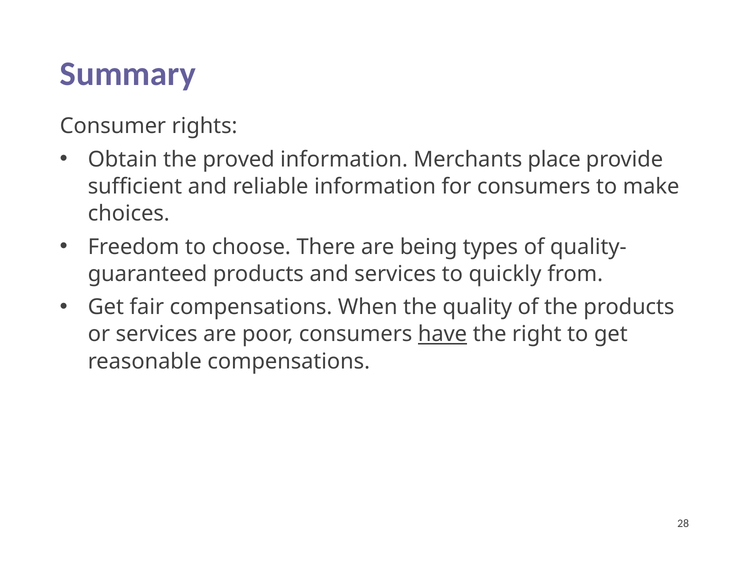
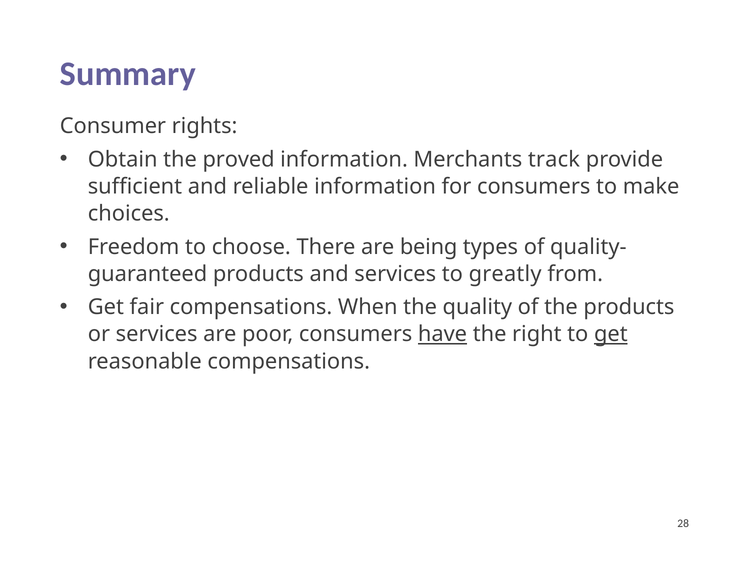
place: place -> track
quickly: quickly -> greatly
get at (611, 334) underline: none -> present
